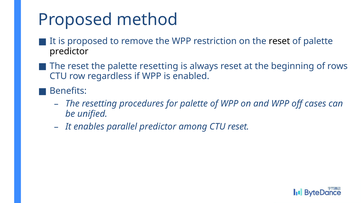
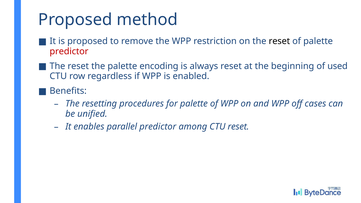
predictor at (69, 51) colour: black -> red
palette resetting: resetting -> encoding
rows: rows -> used
